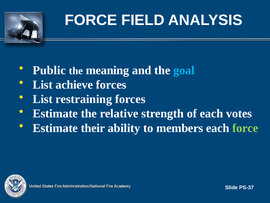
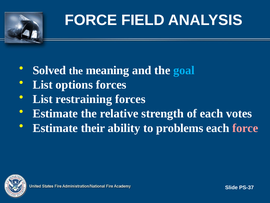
Public: Public -> Solved
achieve: achieve -> options
members: members -> problems
force at (245, 128) colour: light green -> pink
